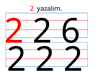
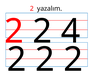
6: 6 -> 4
